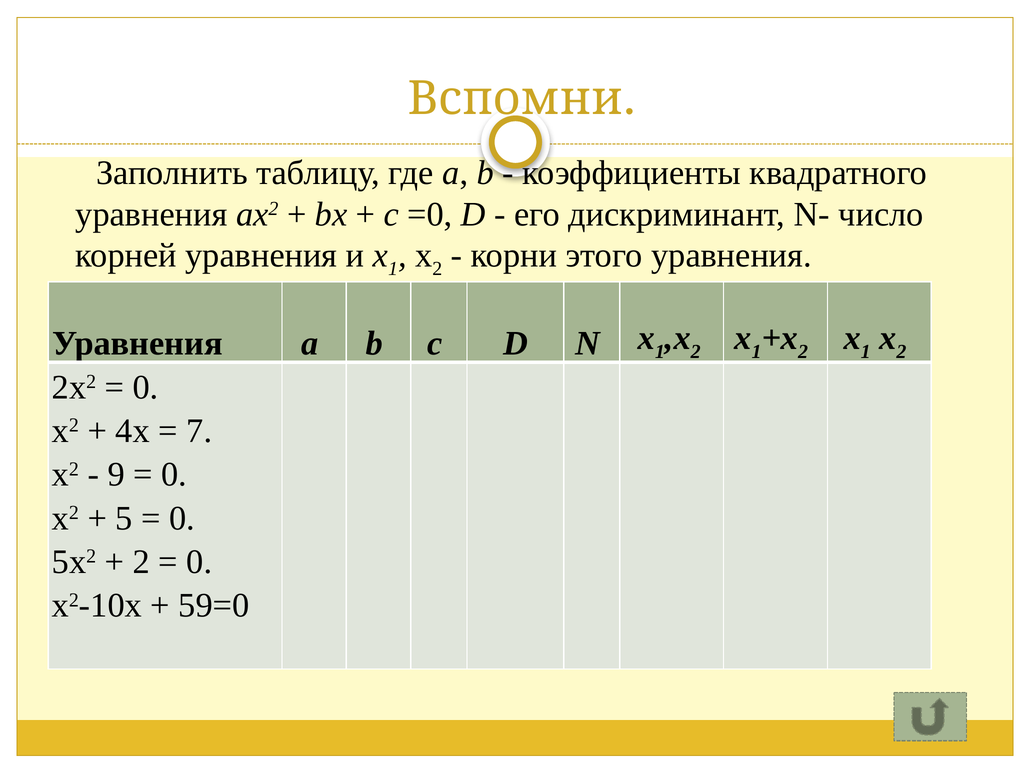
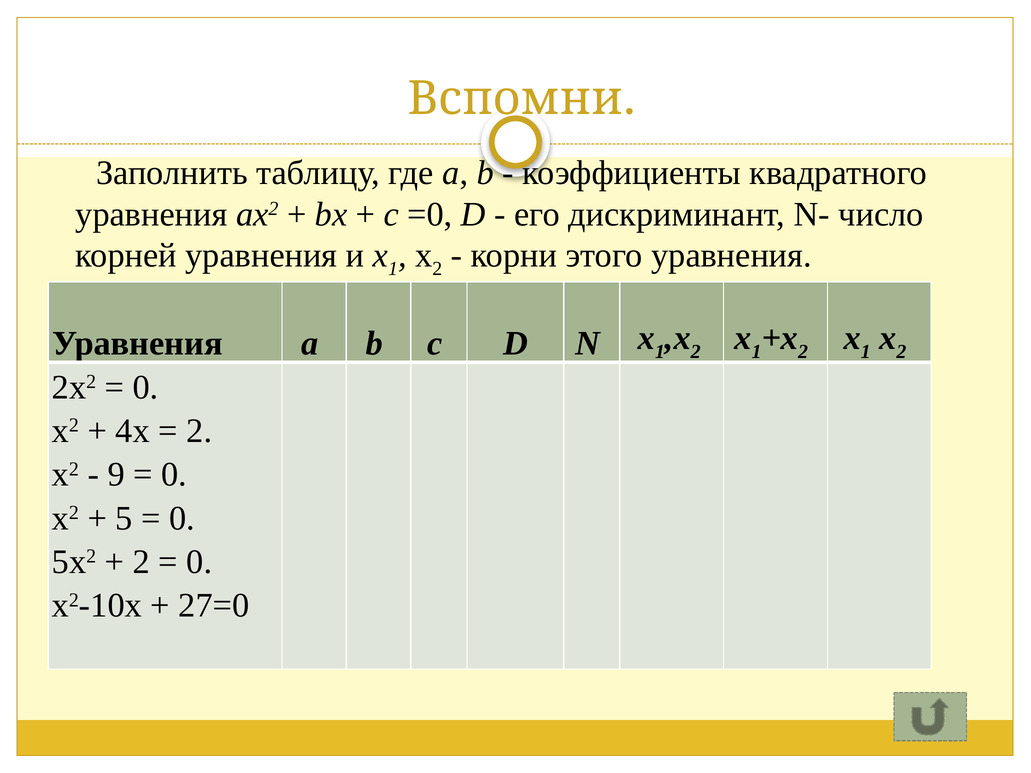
7 at (199, 431): 7 -> 2
59=0: 59=0 -> 27=0
